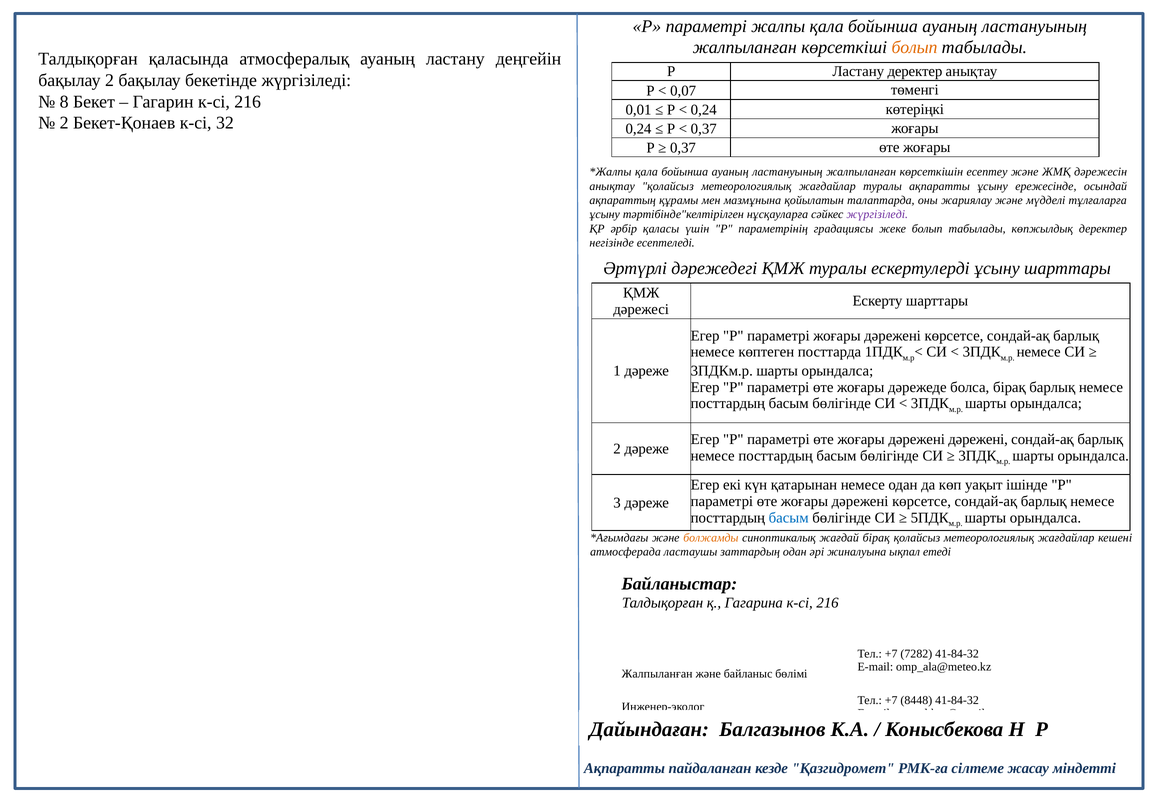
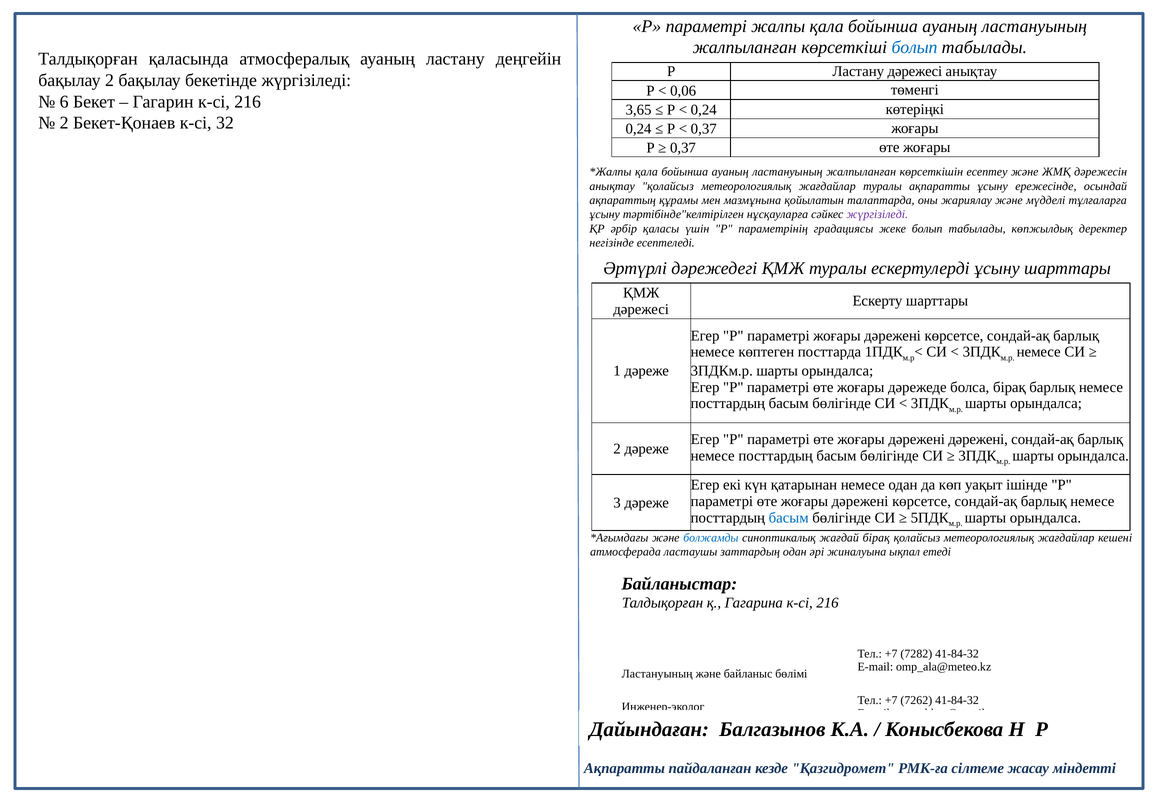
болып at (915, 48) colour: orange -> blue
Ластану деректер: деректер -> дәрежесі
0,07: 0,07 -> 0,06
8: 8 -> 6
0,01: 0,01 -> 3,65
болжамды colour: orange -> blue
Жалпыланған at (657, 673): Жалпыланған -> Ластануының
8448: 8448 -> 7262
